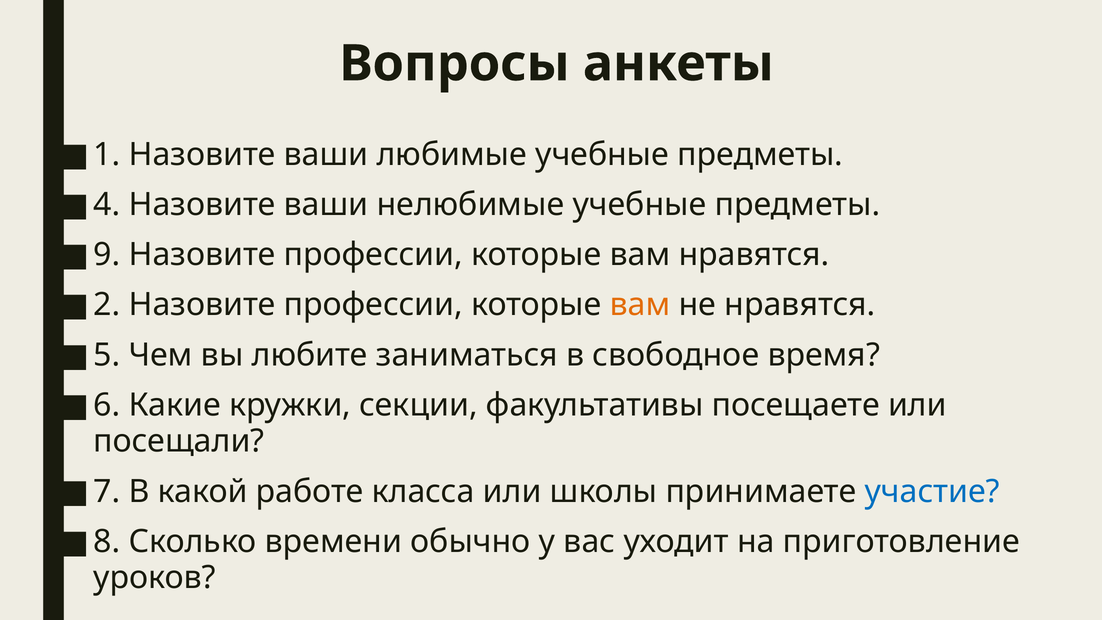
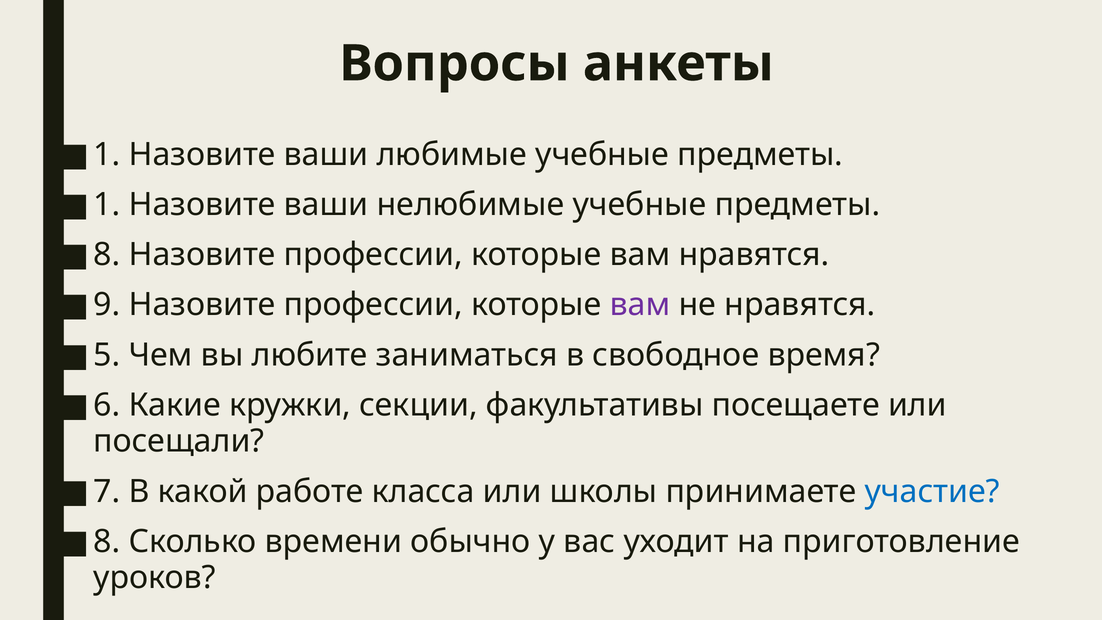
4 at (107, 205): 4 -> 1
9 at (107, 255): 9 -> 8
2: 2 -> 9
вам at (640, 305) colour: orange -> purple
